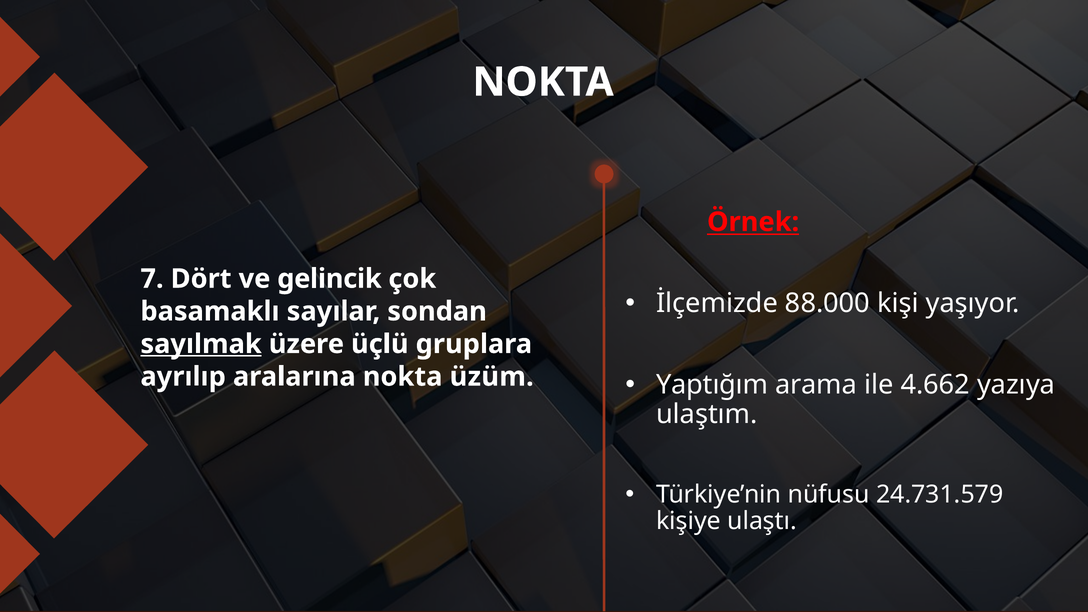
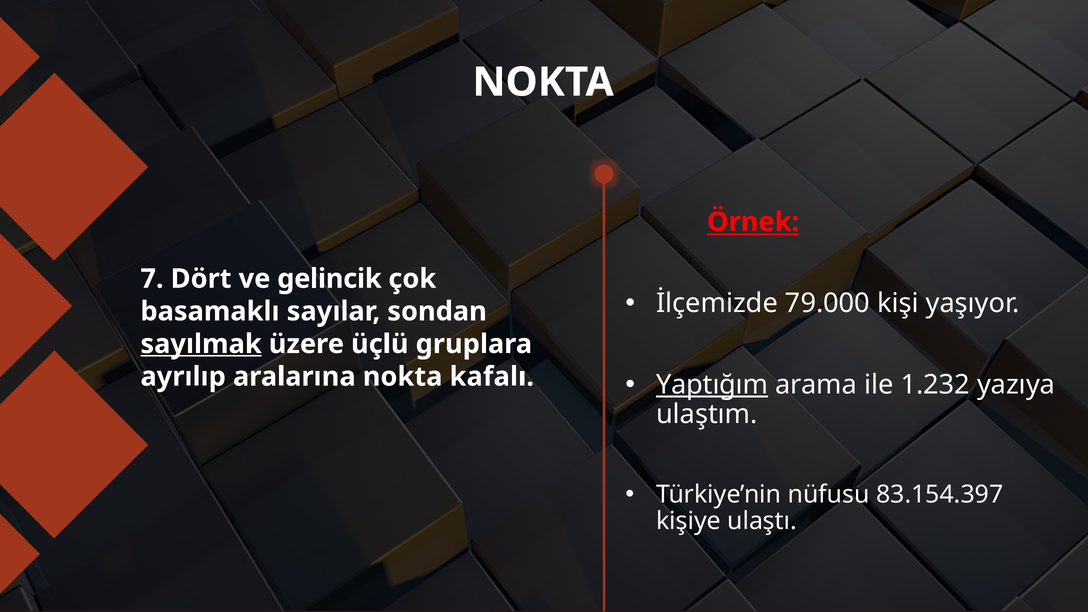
88.000: 88.000 -> 79.000
Yaptığım underline: none -> present
4.662: 4.662 -> 1.232
üzüm: üzüm -> kafalı
24.731.579: 24.731.579 -> 83.154.397
